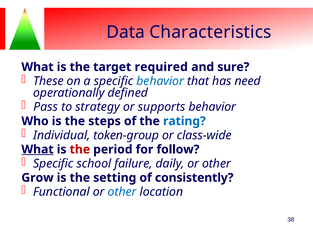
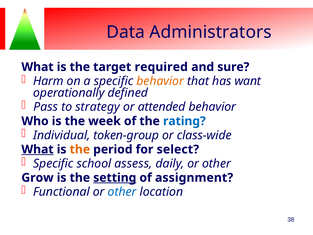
Characteristics: Characteristics -> Administrators
These: These -> Harm
behavior at (160, 81) colour: blue -> orange
need: need -> want
supports: supports -> attended
steps: steps -> week
the at (80, 149) colour: red -> orange
follow: follow -> select
failure: failure -> assess
setting underline: none -> present
consistently: consistently -> assignment
